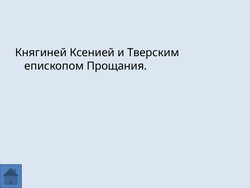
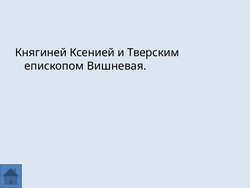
Прощания: Прощания -> Вишневая
